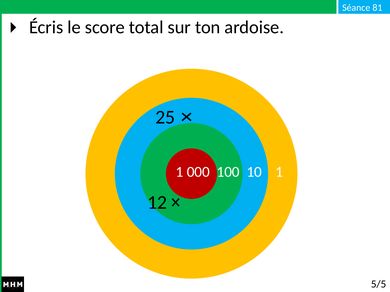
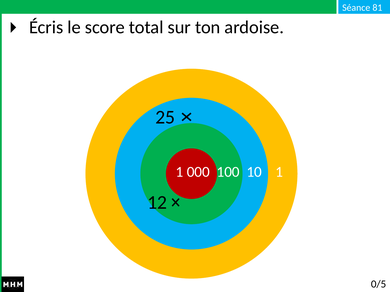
5/5: 5/5 -> 0/5
